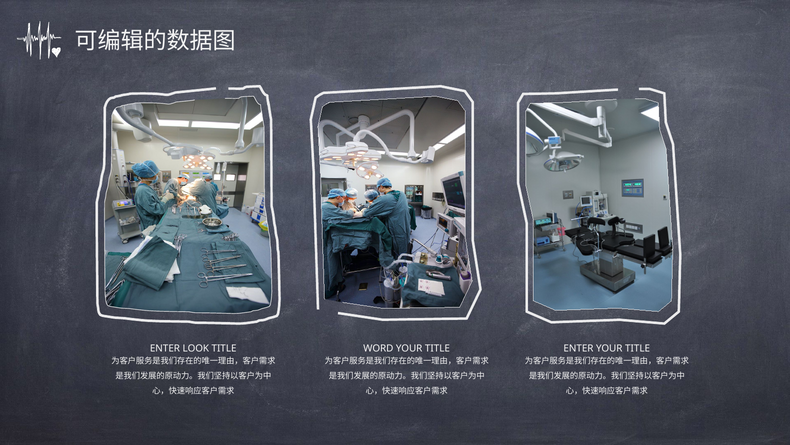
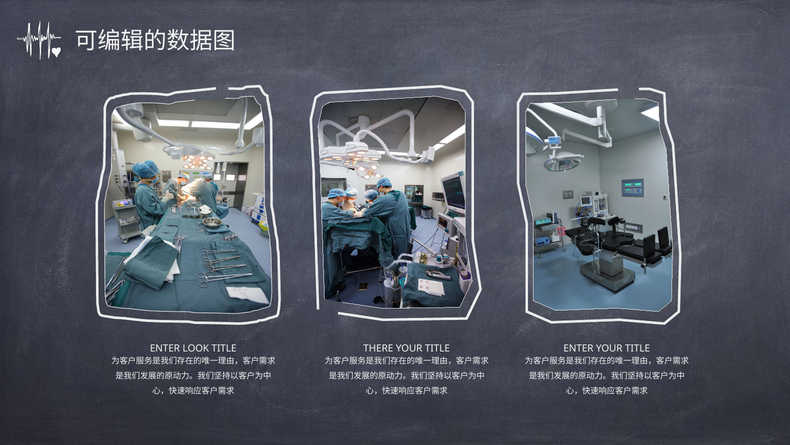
WORD: WORD -> THERE
